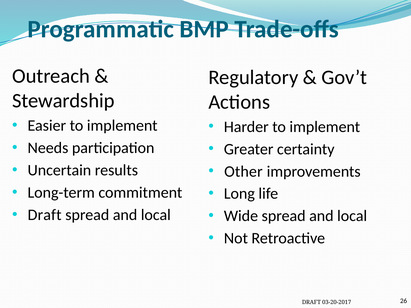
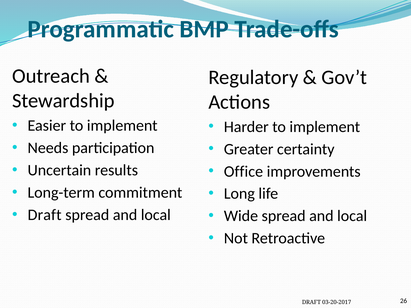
Other: Other -> Office
